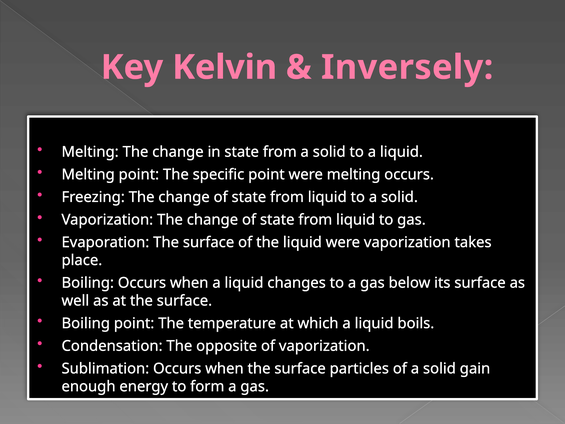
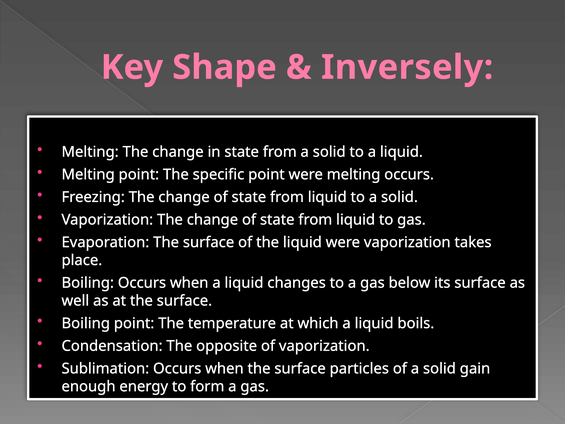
Kelvin: Kelvin -> Shape
